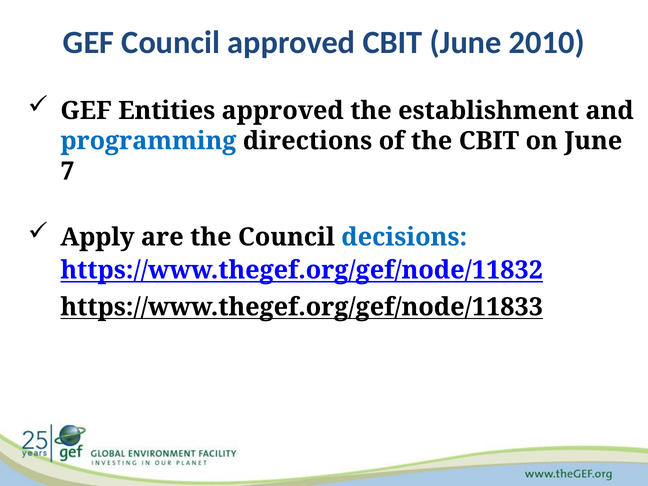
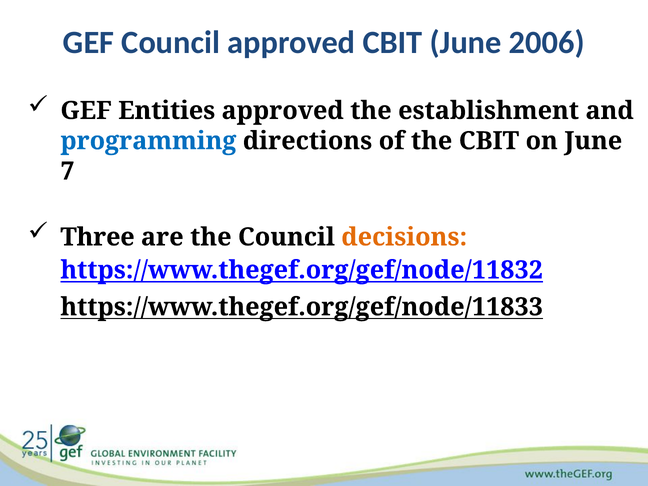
2010: 2010 -> 2006
Apply: Apply -> Three
decisions colour: blue -> orange
